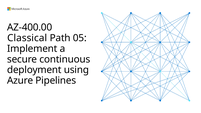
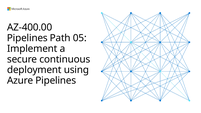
Classical at (27, 38): Classical -> Pipelines
